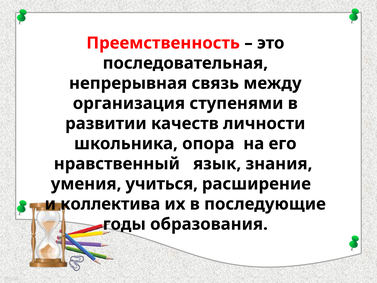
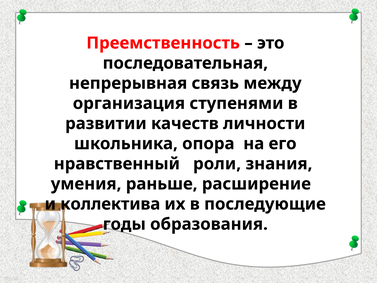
язык: язык -> роли
учиться: учиться -> раньше
